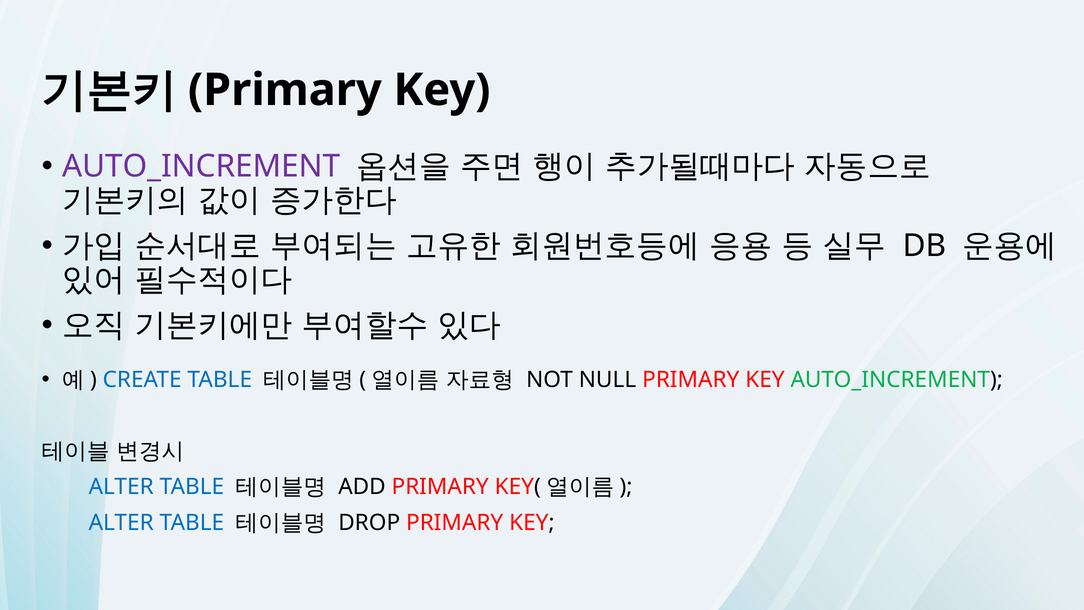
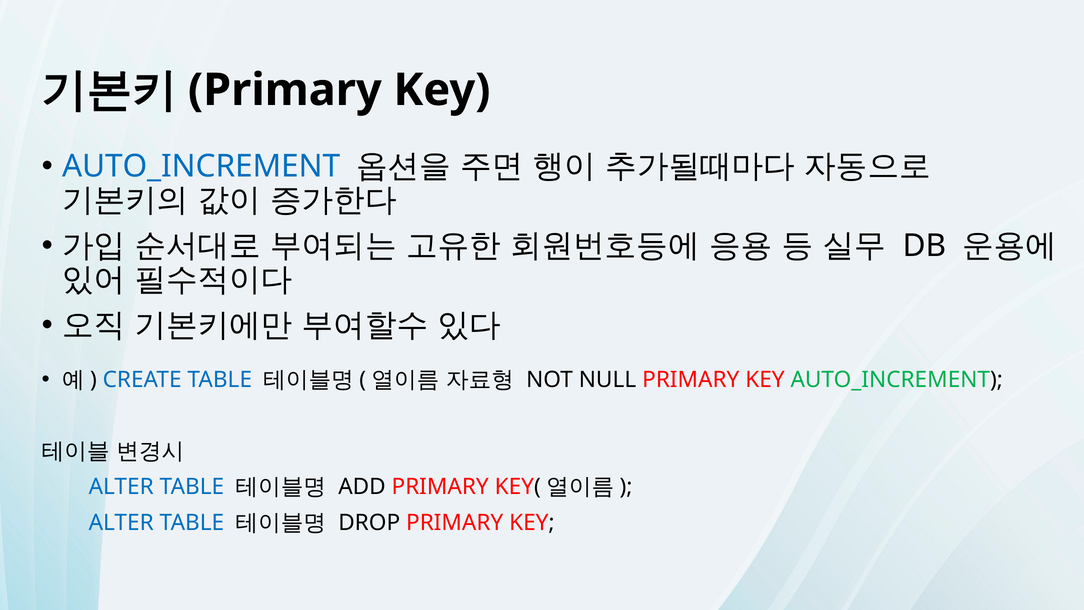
AUTO_INCREMENT at (201, 166) colour: purple -> blue
